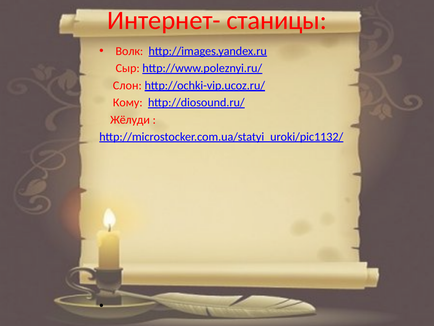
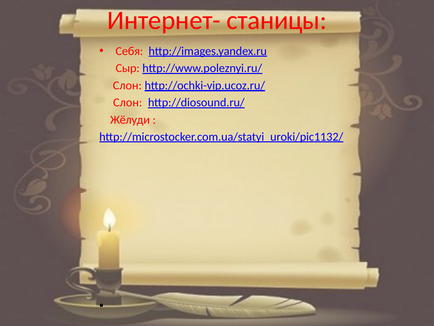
Волк: Волк -> Себя
Кому at (128, 102): Кому -> Слон
